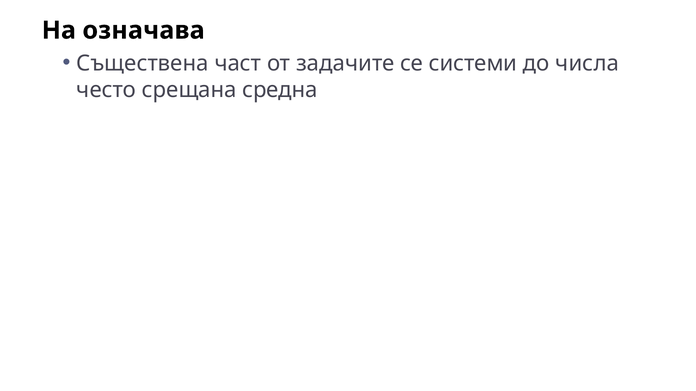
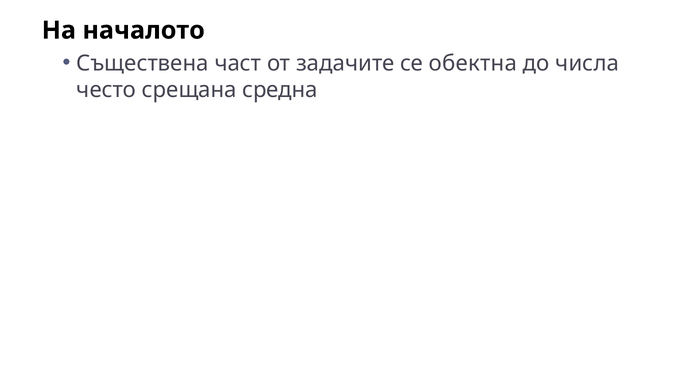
означава: означава -> началото
системи: системи -> обектна
